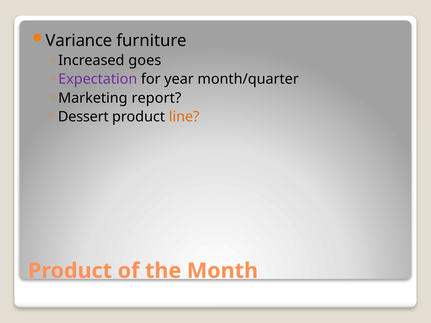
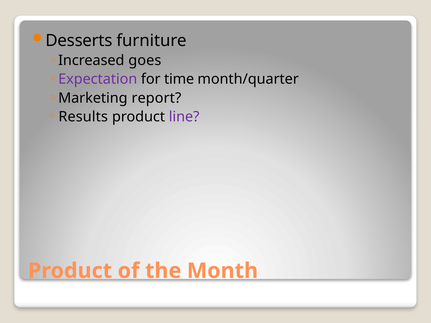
Variance: Variance -> Desserts
year: year -> time
Dessert: Dessert -> Results
line colour: orange -> purple
